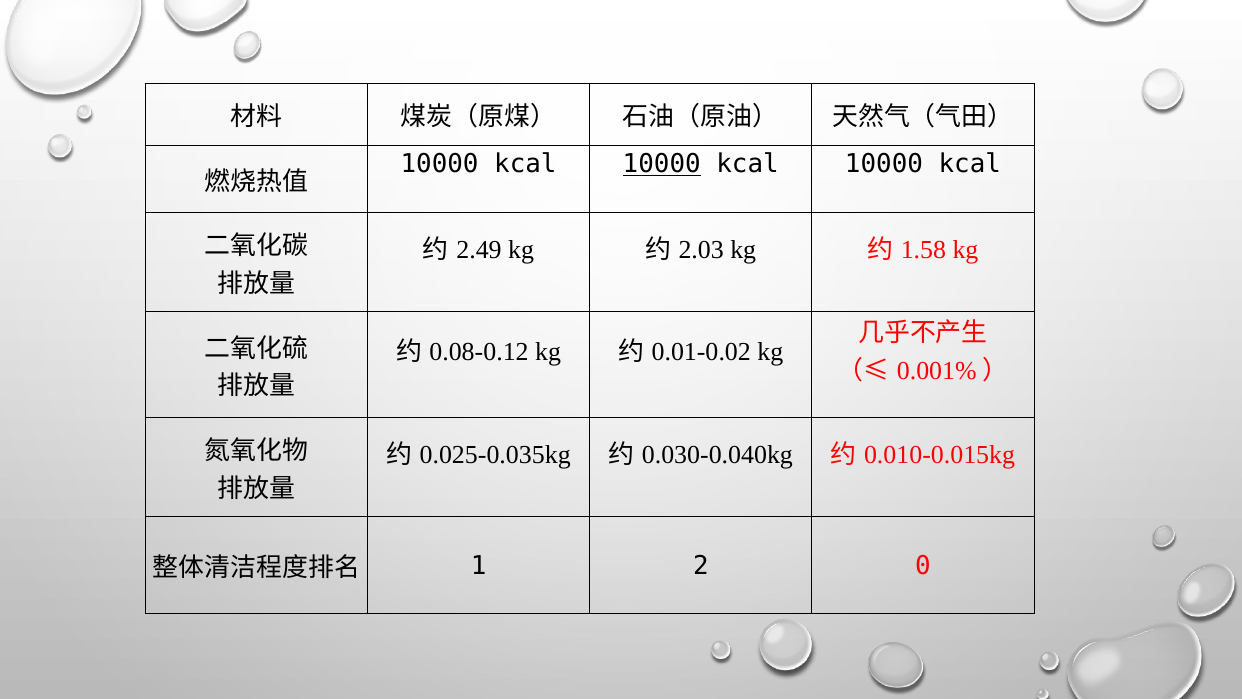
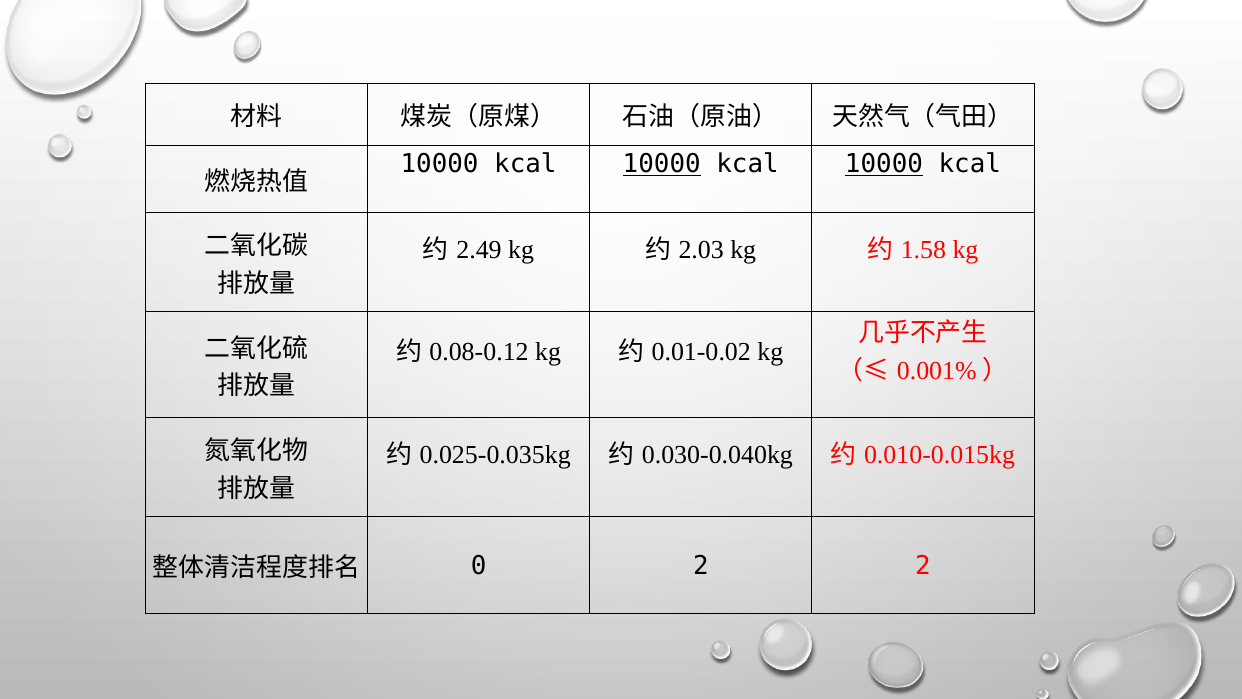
10000 at (884, 164) underline: none -> present
1: 1 -> 0
2 0: 0 -> 2
